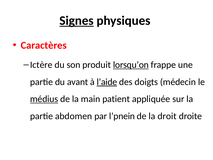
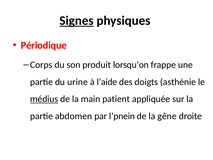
Caractères: Caractères -> Périodique
Ictère: Ictère -> Corps
lorsqu’on underline: present -> none
avant: avant -> urine
l’aide underline: present -> none
médecin: médecin -> asthénie
droit: droit -> gêne
